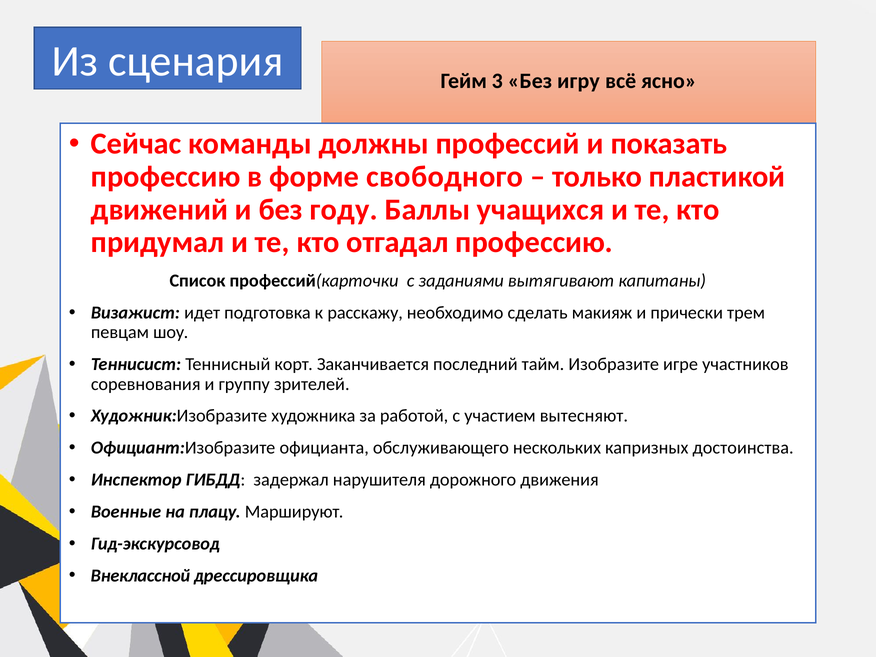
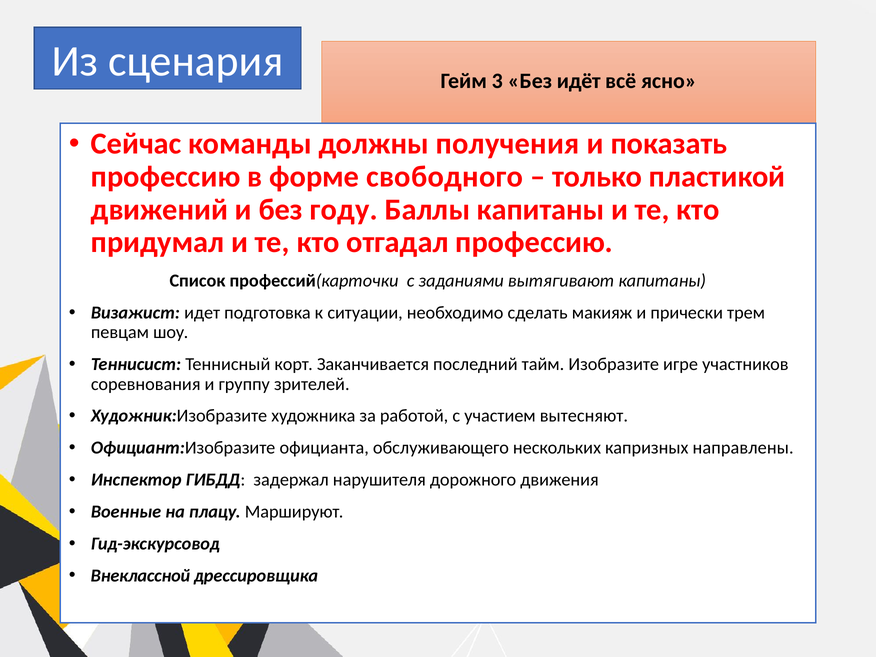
игру: игру -> идёт
профессий: профессий -> получения
Баллы учащихся: учащихся -> капитаны
расскажу: расскажу -> ситуации
достоинства: достоинства -> направлены
